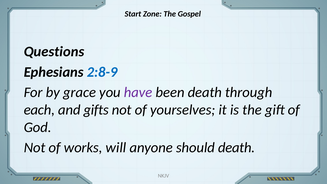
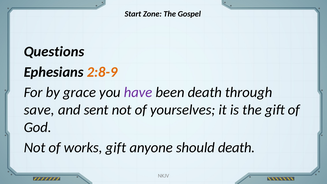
2:8-9 colour: blue -> orange
each: each -> save
gifts: gifts -> sent
works will: will -> gift
